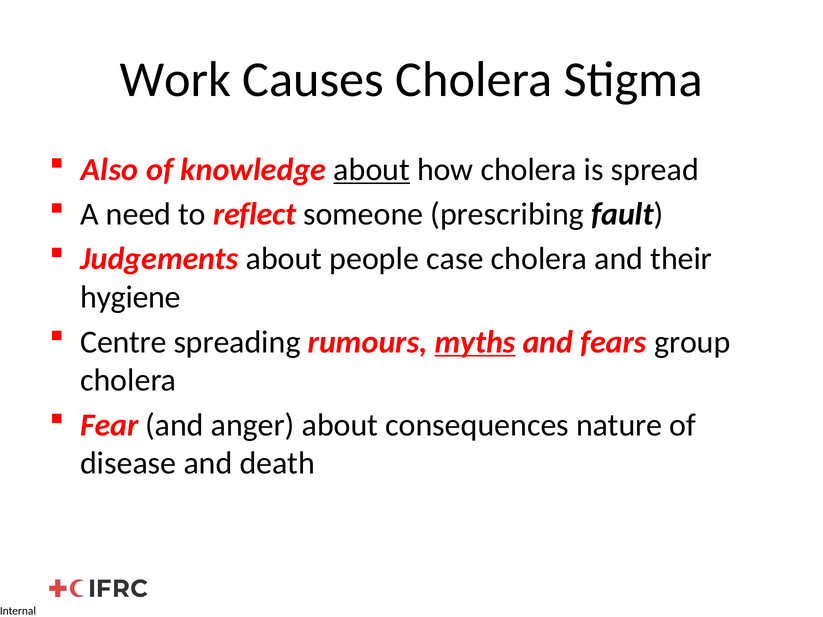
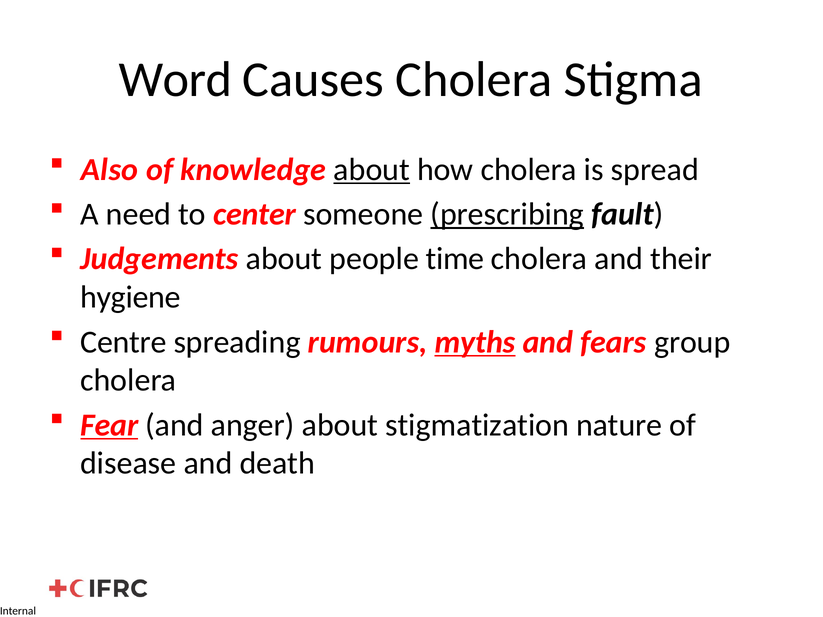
Work: Work -> Word
reflect: reflect -> center
prescribing underline: none -> present
case: case -> time
Fear underline: none -> present
consequences: consequences -> stigmatization
